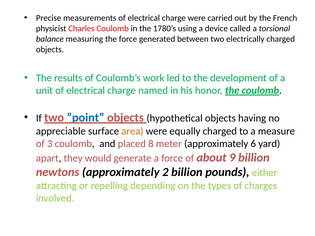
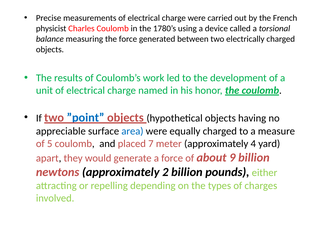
area colour: orange -> blue
3: 3 -> 5
8: 8 -> 7
6: 6 -> 4
